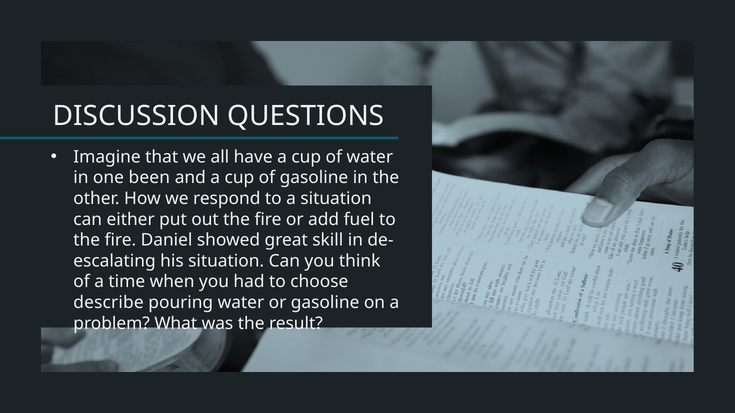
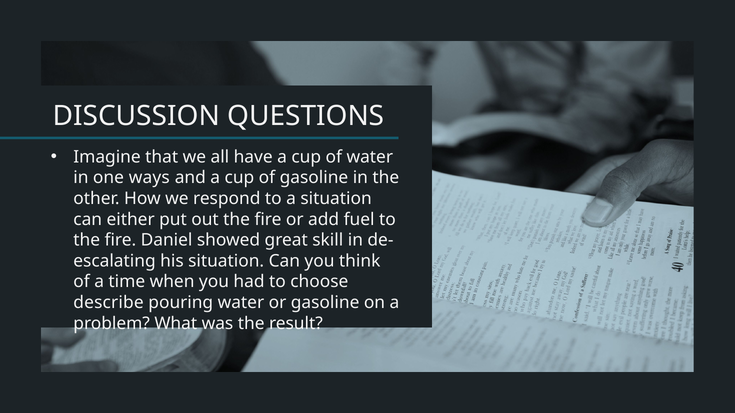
been: been -> ways
